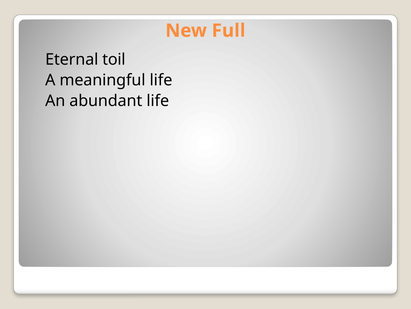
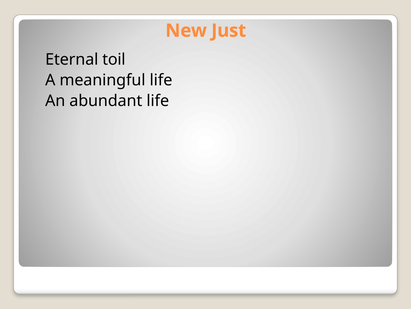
Full: Full -> Just
